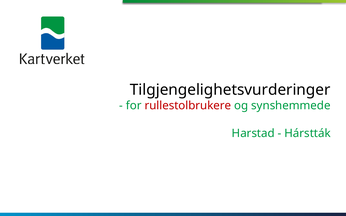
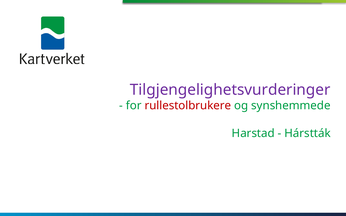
Tilgjengelighetsvurderinger colour: black -> purple
